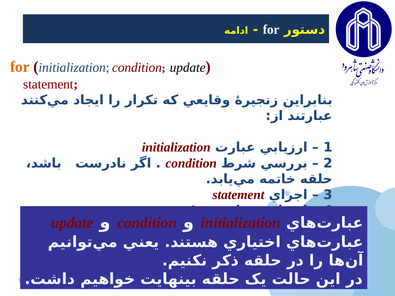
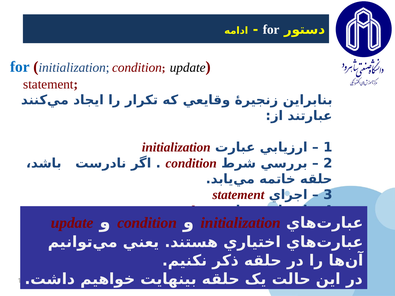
for at (20, 67) colour: orange -> blue
